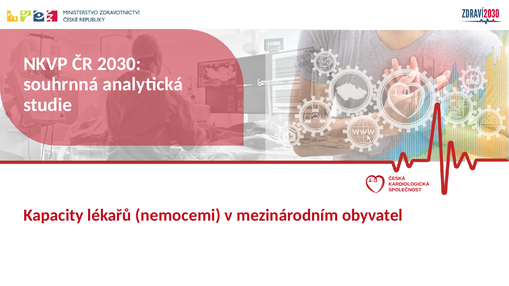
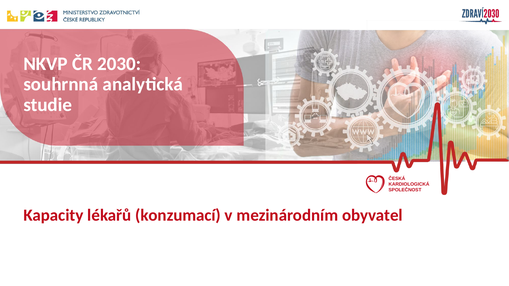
nemocemi: nemocemi -> konzumací
